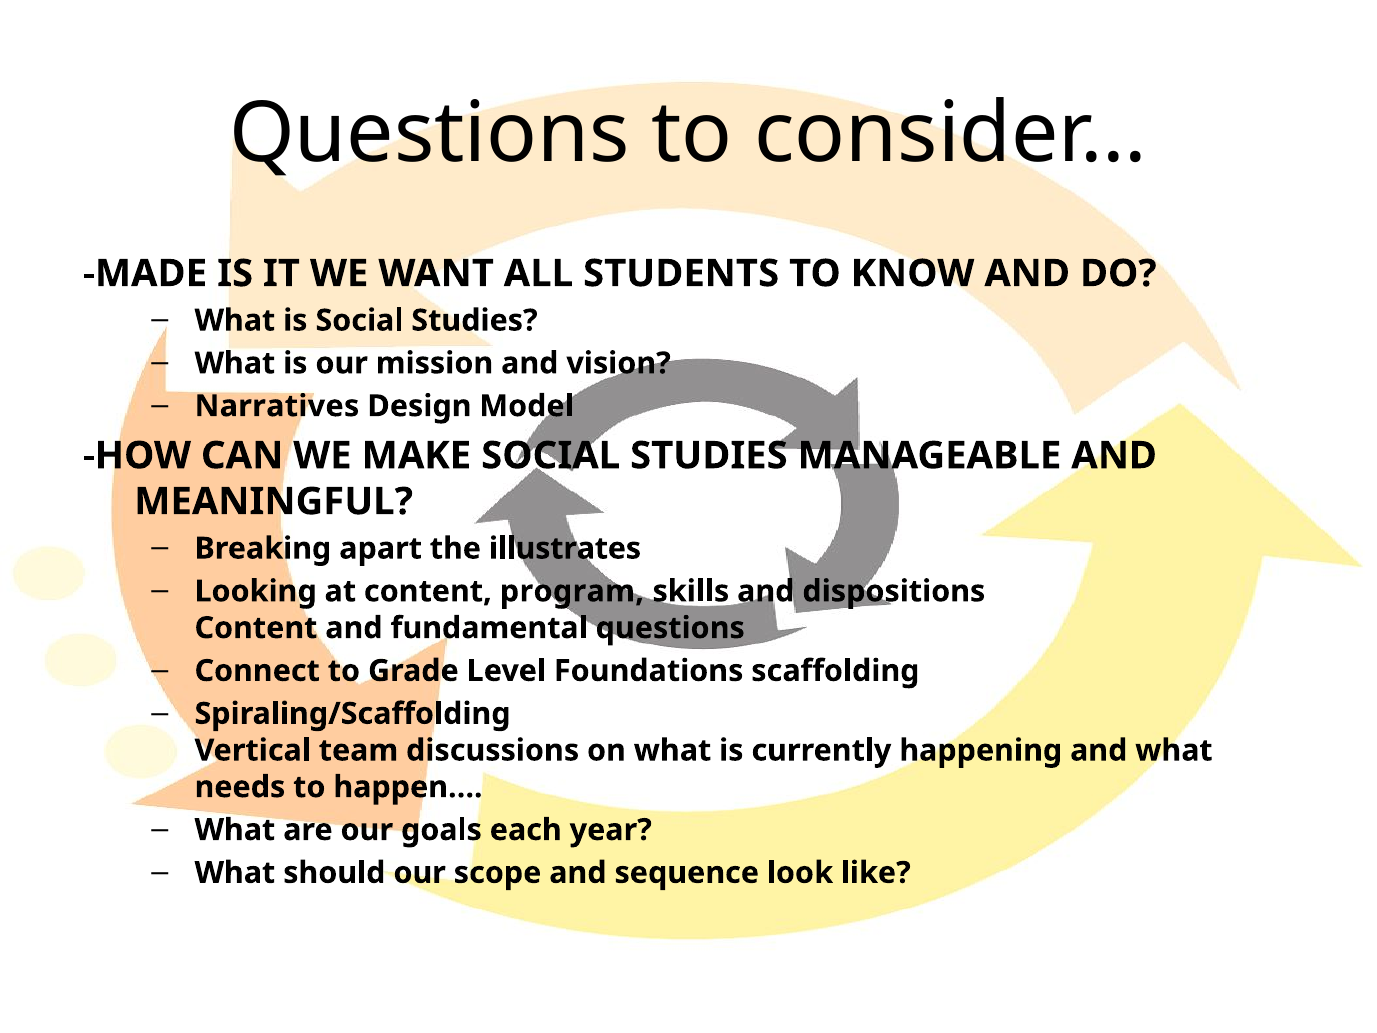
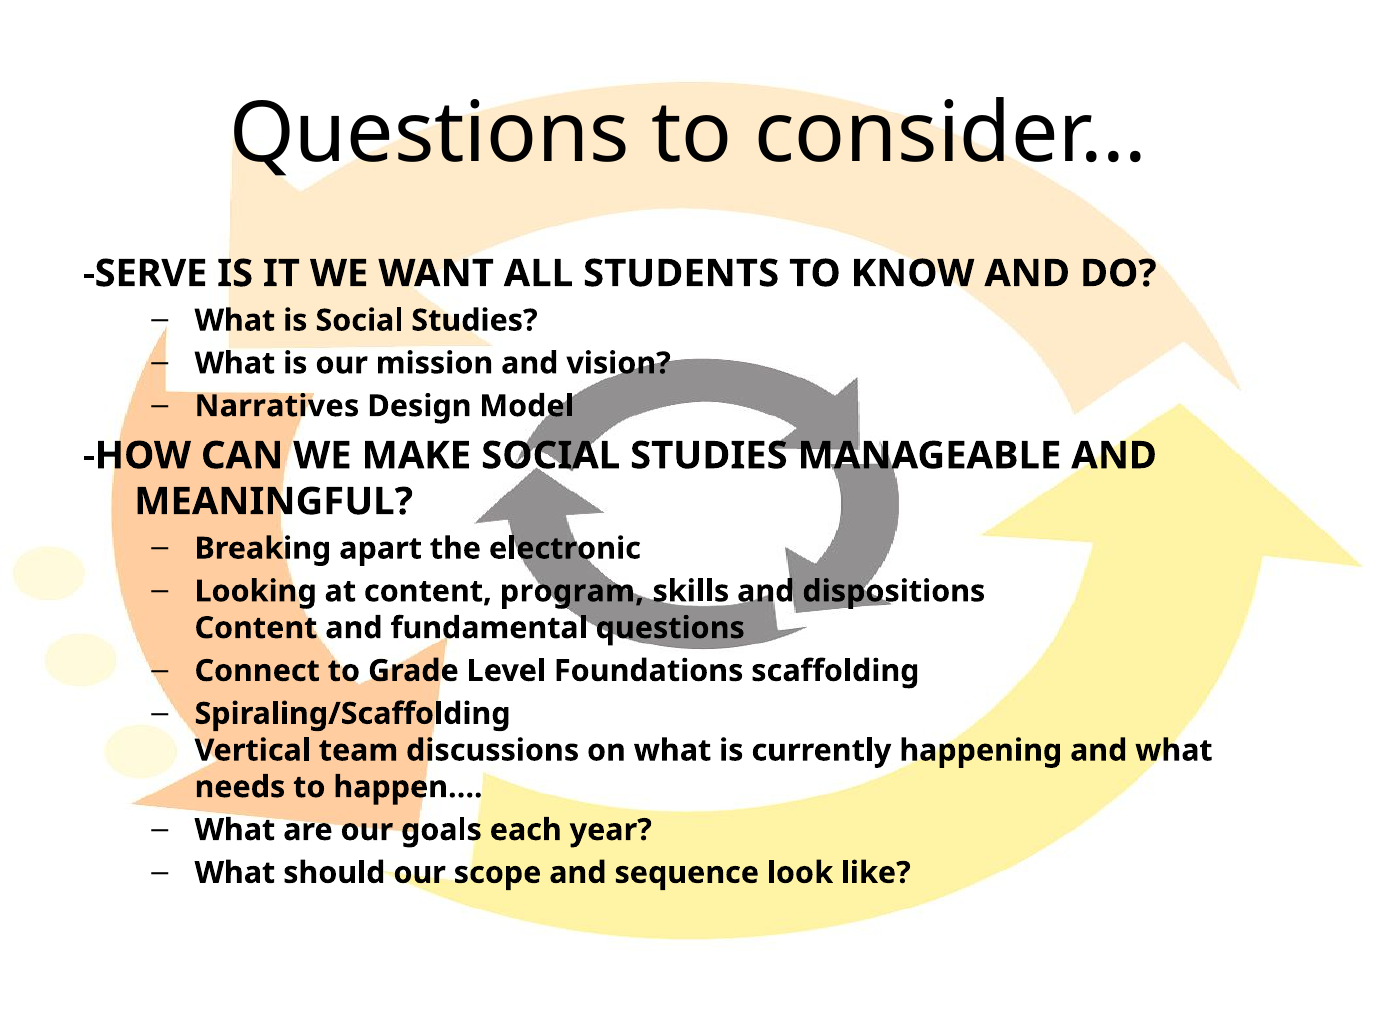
MADE: MADE -> SERVE
illustrates: illustrates -> electronic
